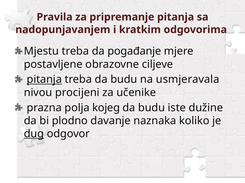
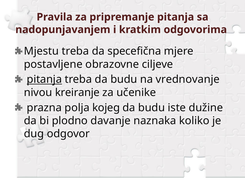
pogađanje: pogađanje -> specefična
usmjeravala: usmjeravala -> vrednovanje
procijeni: procijeni -> kreiranje
dug underline: present -> none
